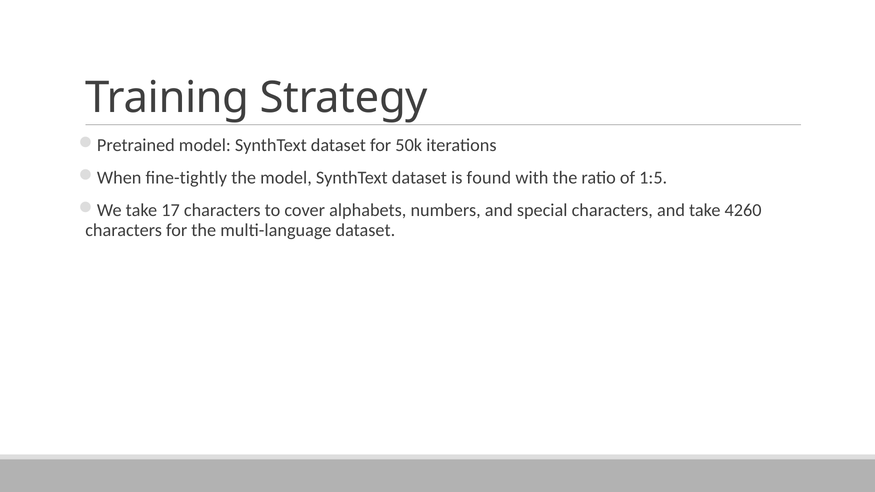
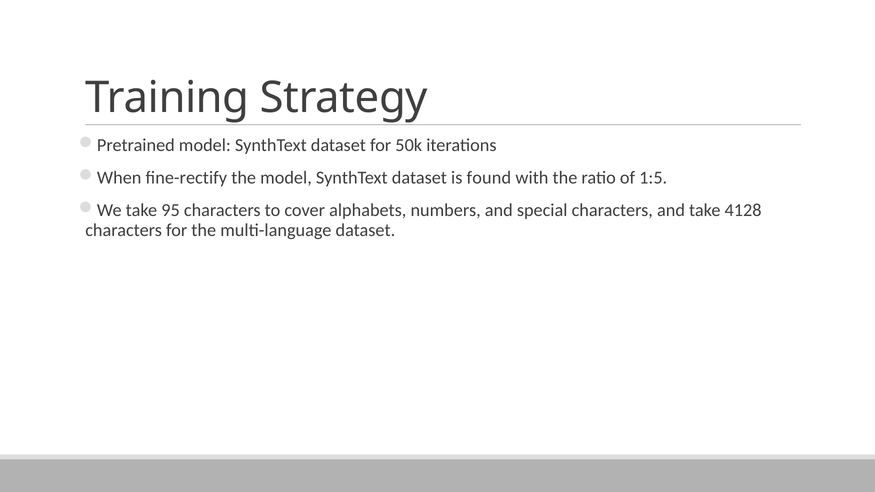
ﬁne-tightly: ﬁne-tightly -> ﬁne-rectify
17: 17 -> 95
4260: 4260 -> 4128
